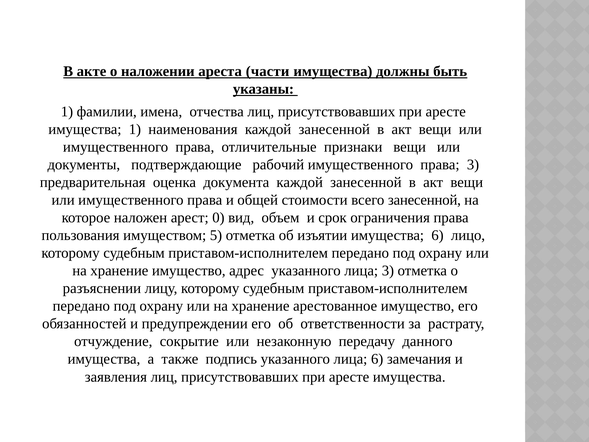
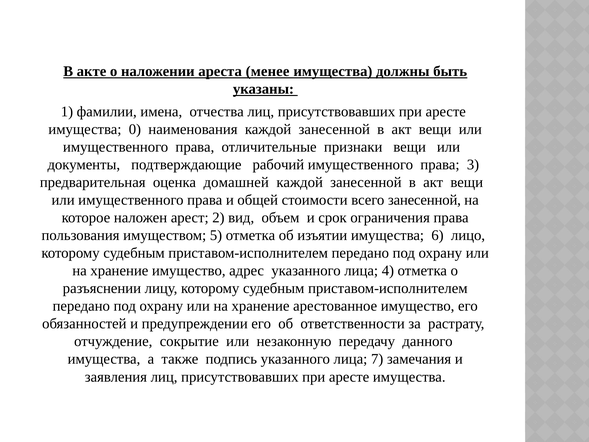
части: части -> менее
имущества 1: 1 -> 0
документа: документа -> домашней
0: 0 -> 2
лица 3: 3 -> 4
лица 6: 6 -> 7
